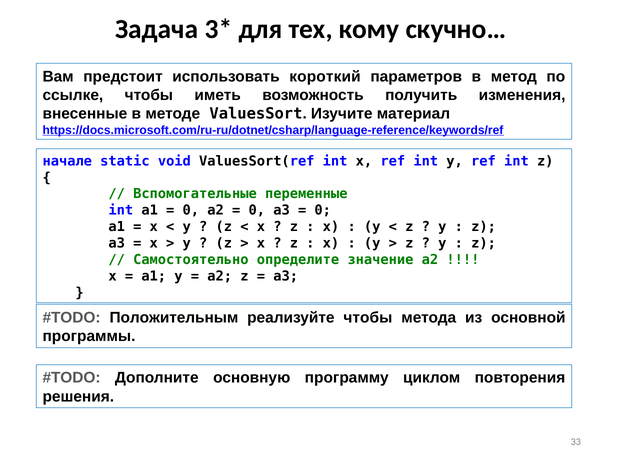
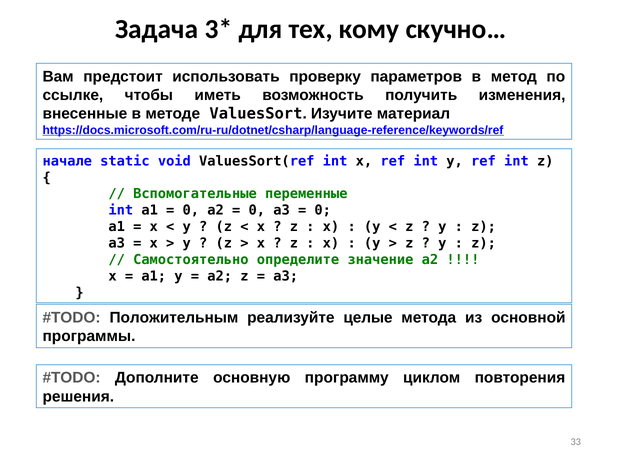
короткий: короткий -> проверку
реализуйте чтобы: чтобы -> целые
